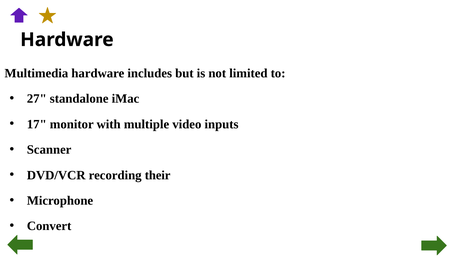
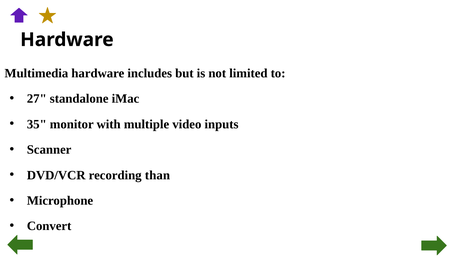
17: 17 -> 35
their: their -> than
